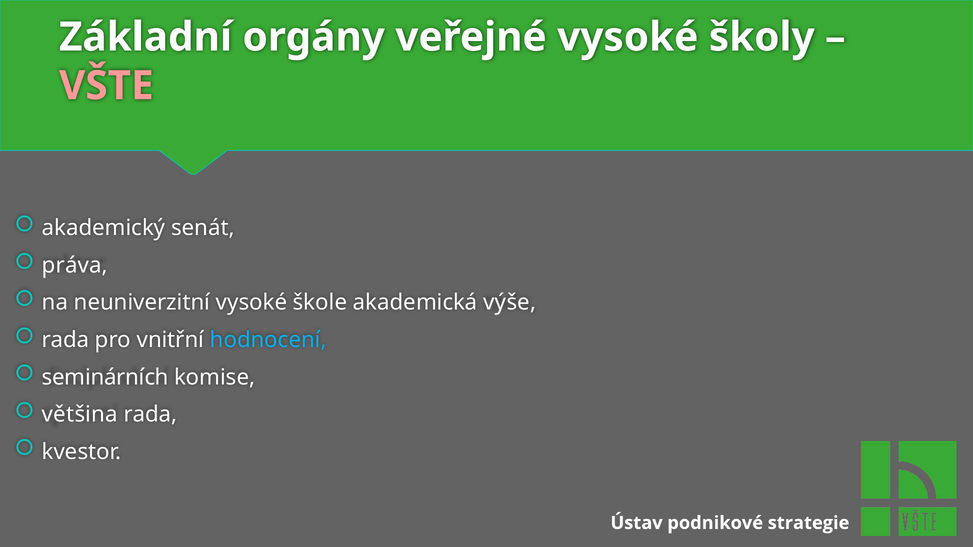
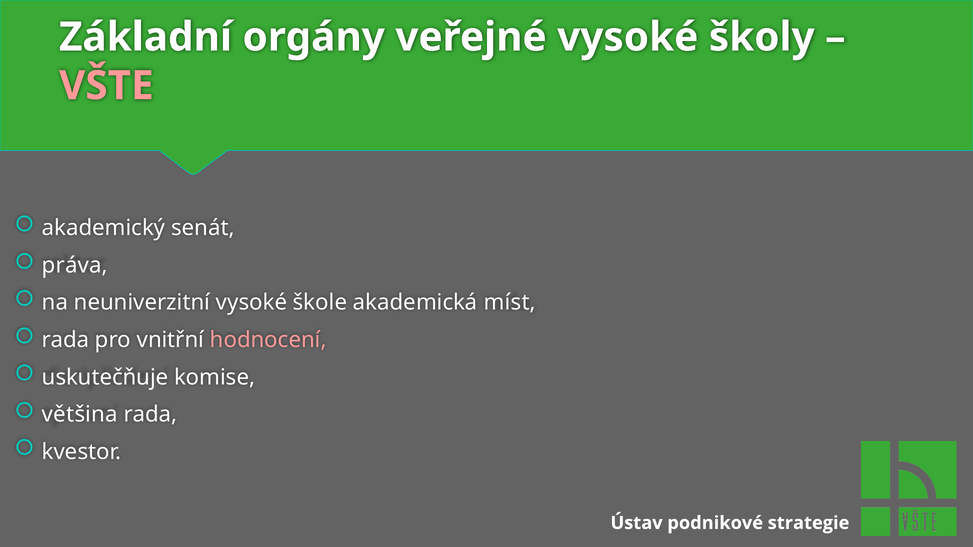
výše: výše -> míst
hodnocení colour: light blue -> pink
seminárních: seminárních -> uskutečňuje
